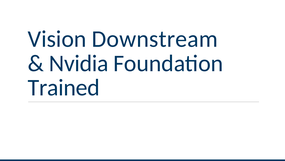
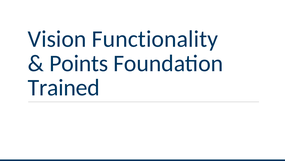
Downstream: Downstream -> Functionality
Nvidia: Nvidia -> Points
